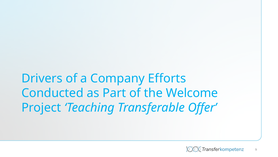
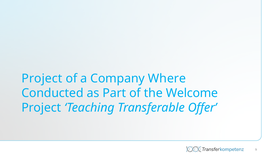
Drivers at (42, 78): Drivers -> Project
Efforts: Efforts -> Where
